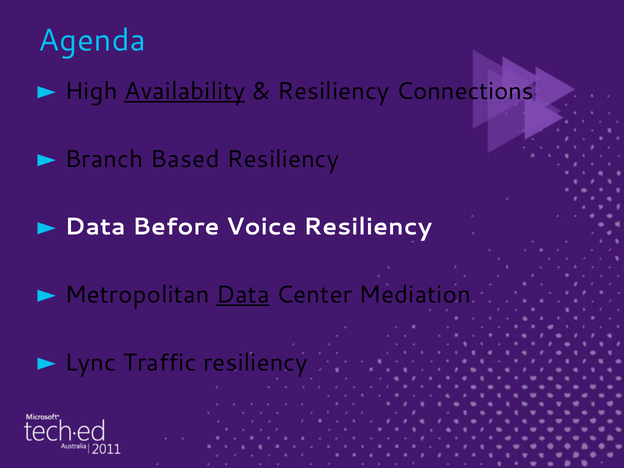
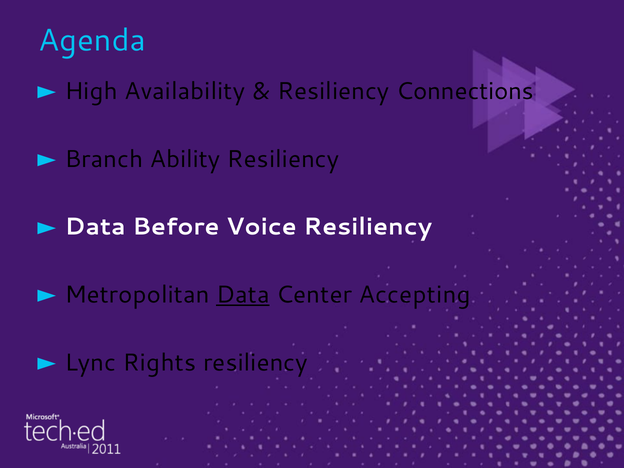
Availability underline: present -> none
Based: Based -> Ability
Mediation: Mediation -> Accepting
Traffic: Traffic -> Rights
